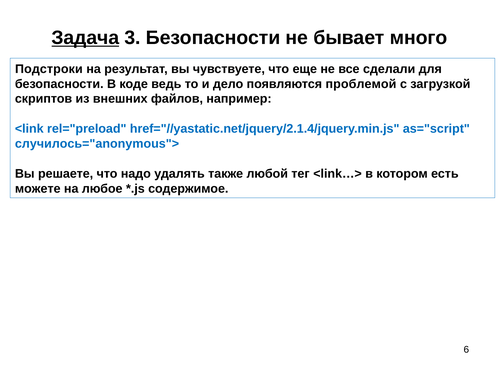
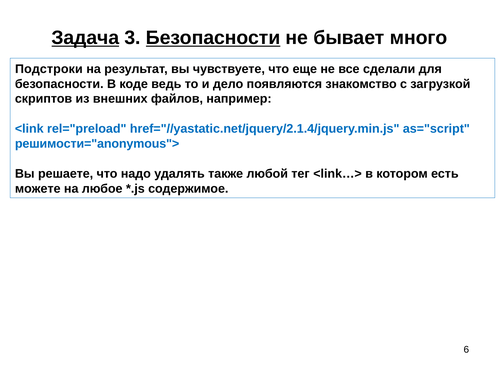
Безопасности at (213, 38) underline: none -> present
проблемой: проблемой -> знакомство
случилось="anonymous">: случилось="anonymous"> -> решимости="anonymous">
